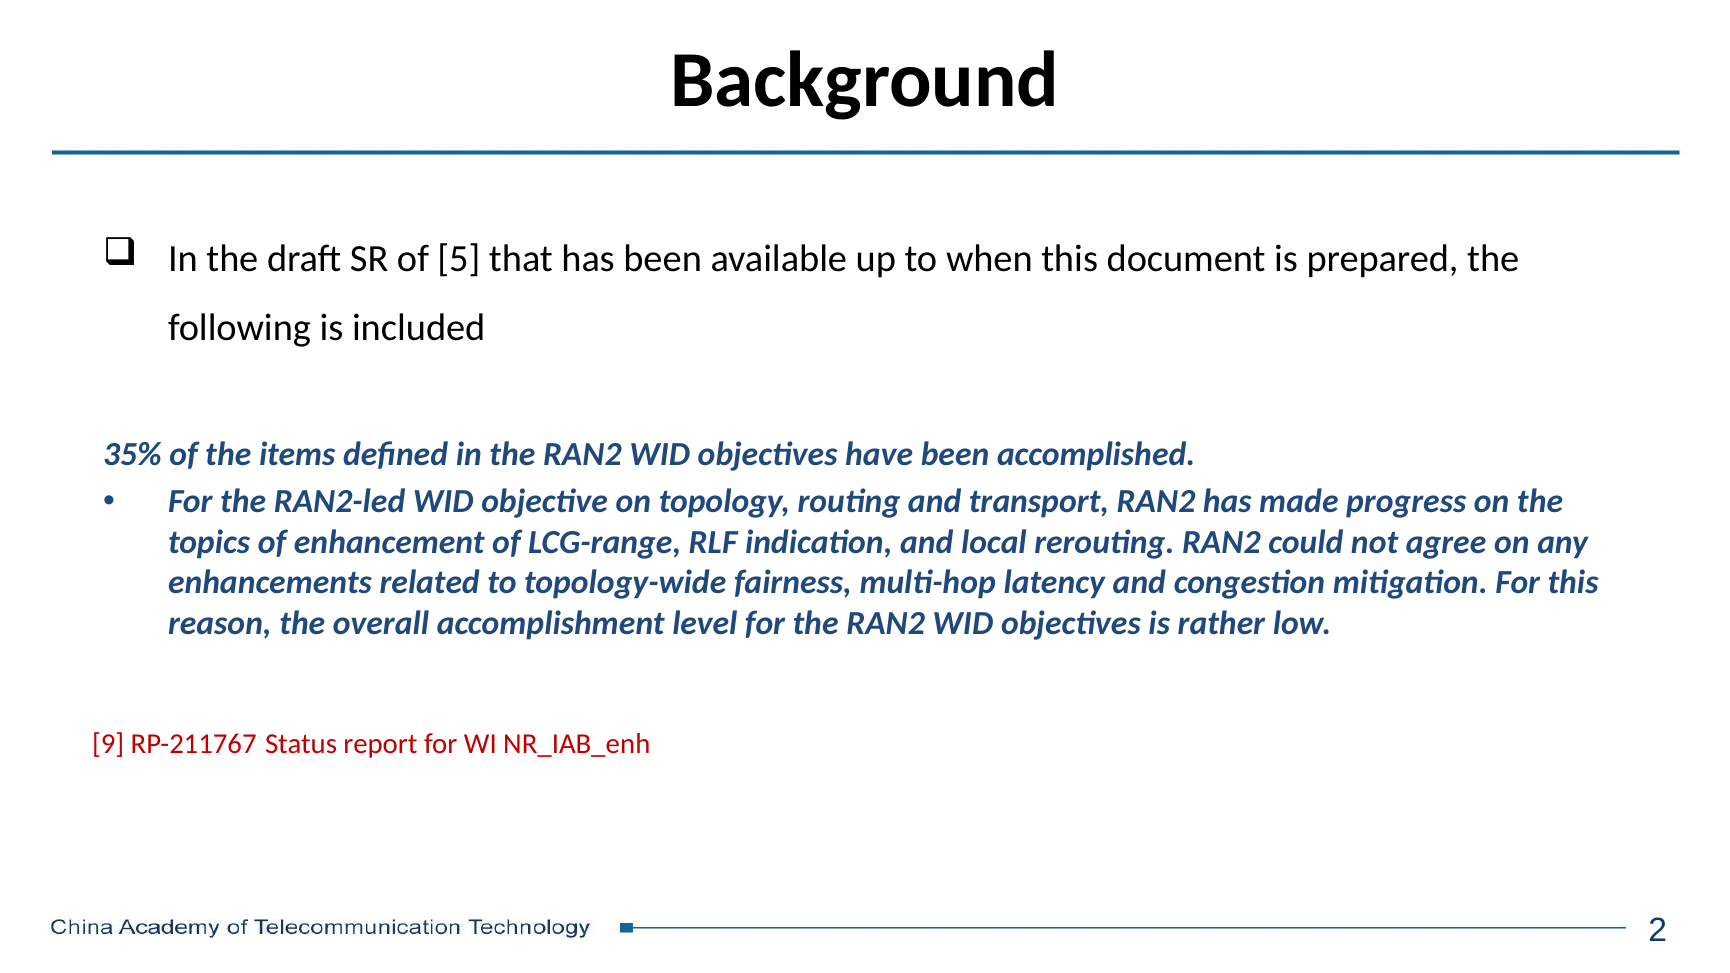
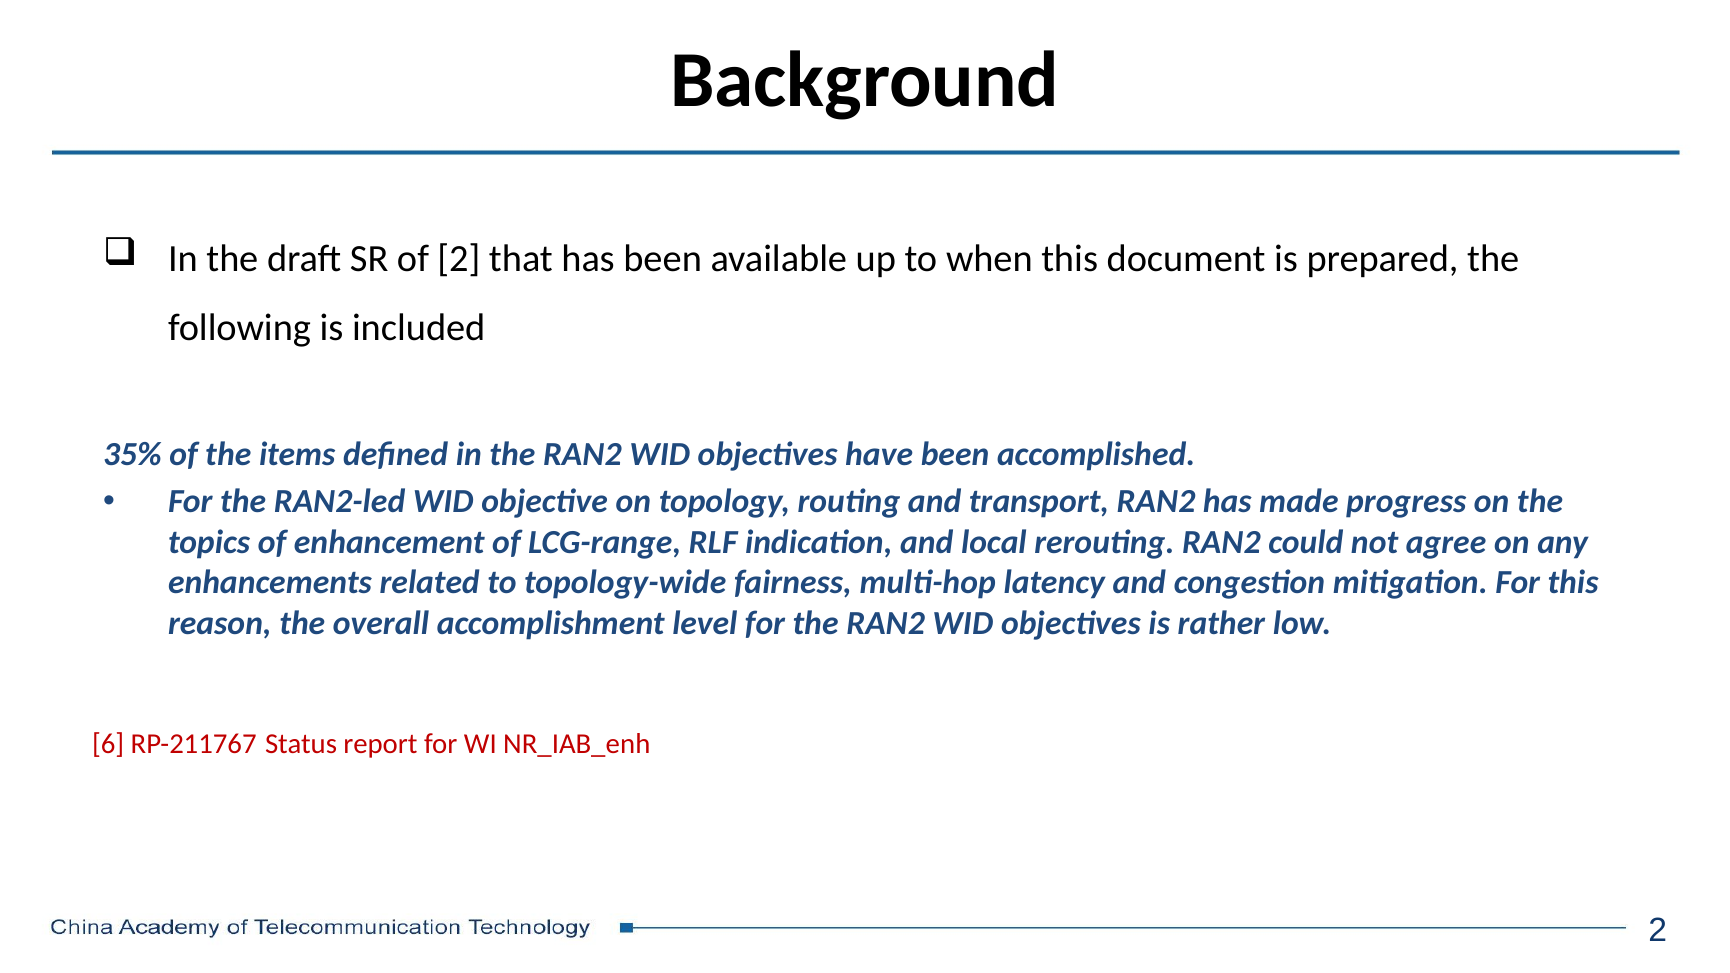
of 5: 5 -> 2
9: 9 -> 6
